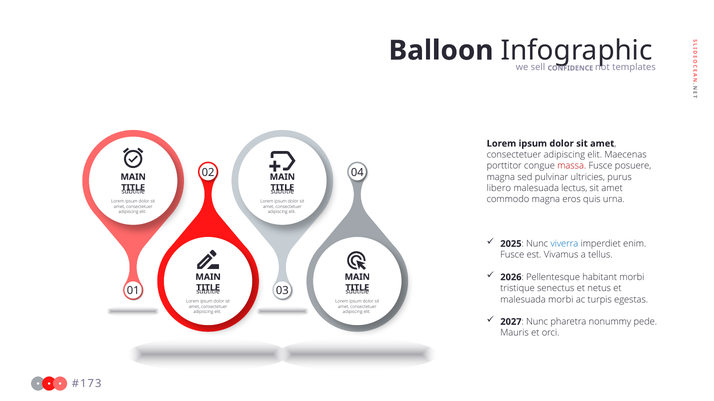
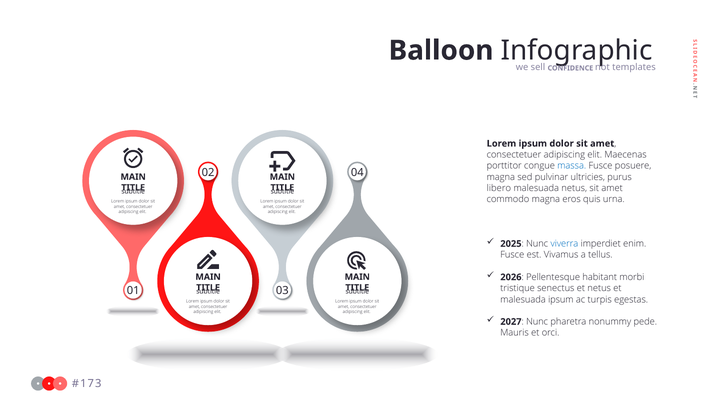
massa colour: red -> blue
malesuada lectus: lectus -> netus
malesuada morbi: morbi -> ipsum
